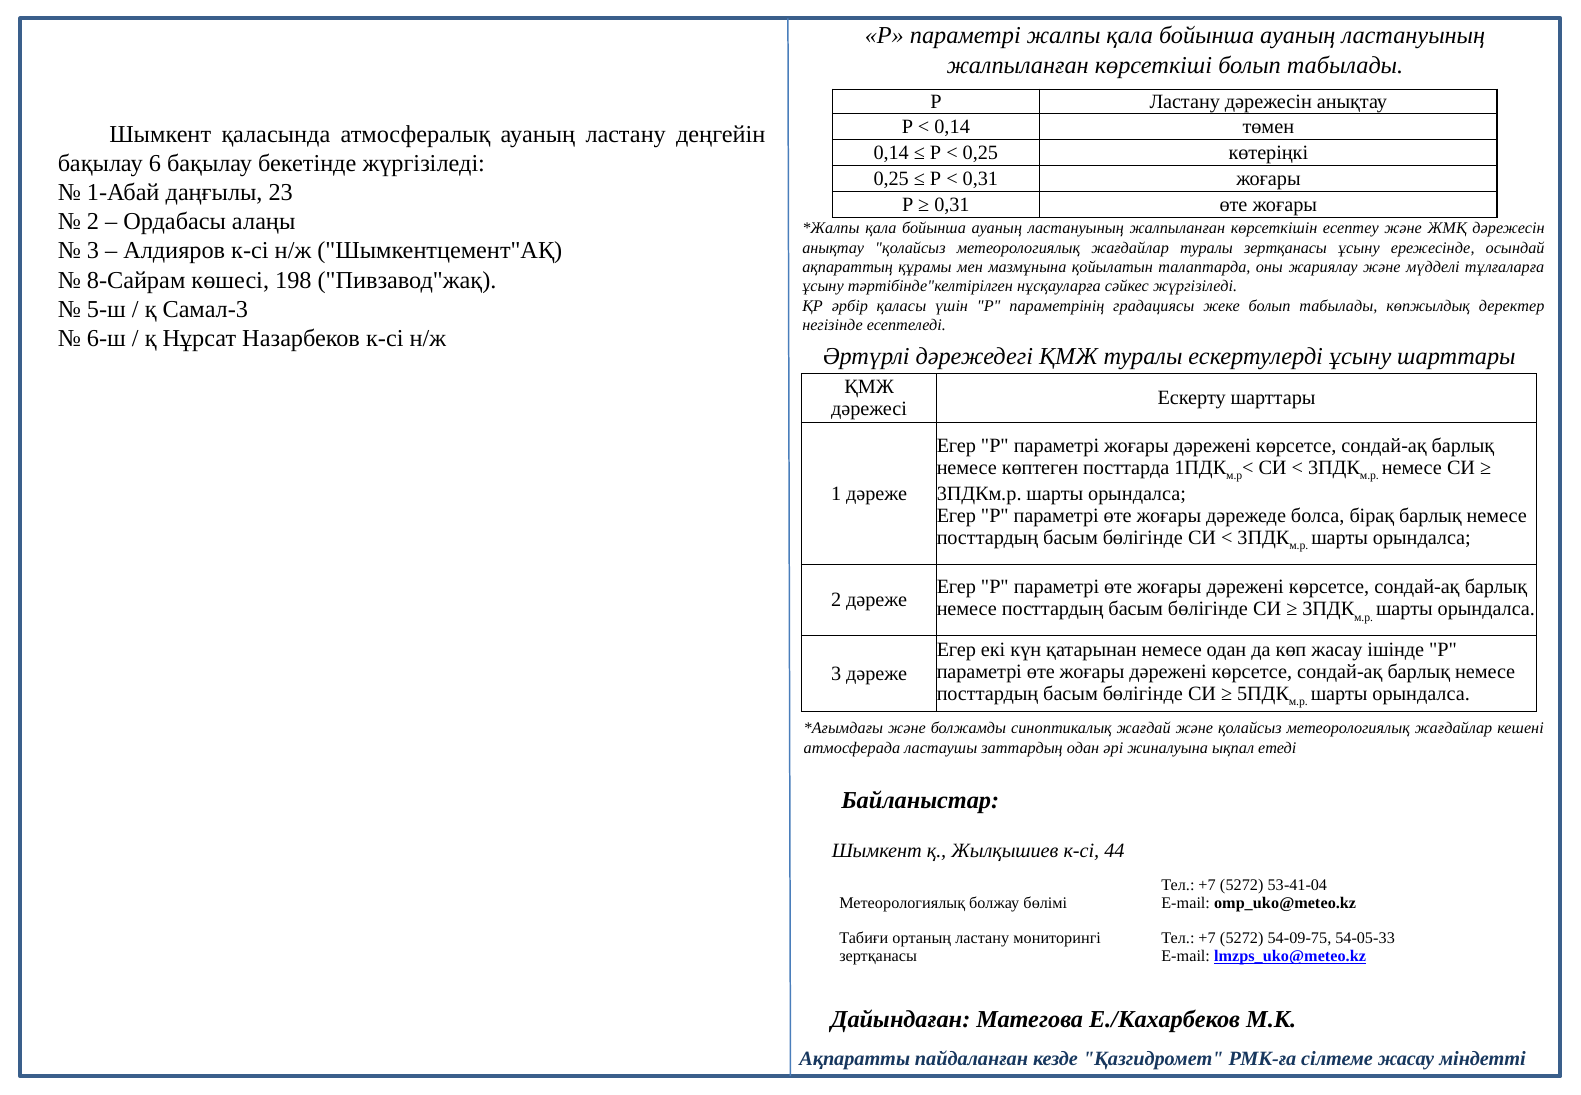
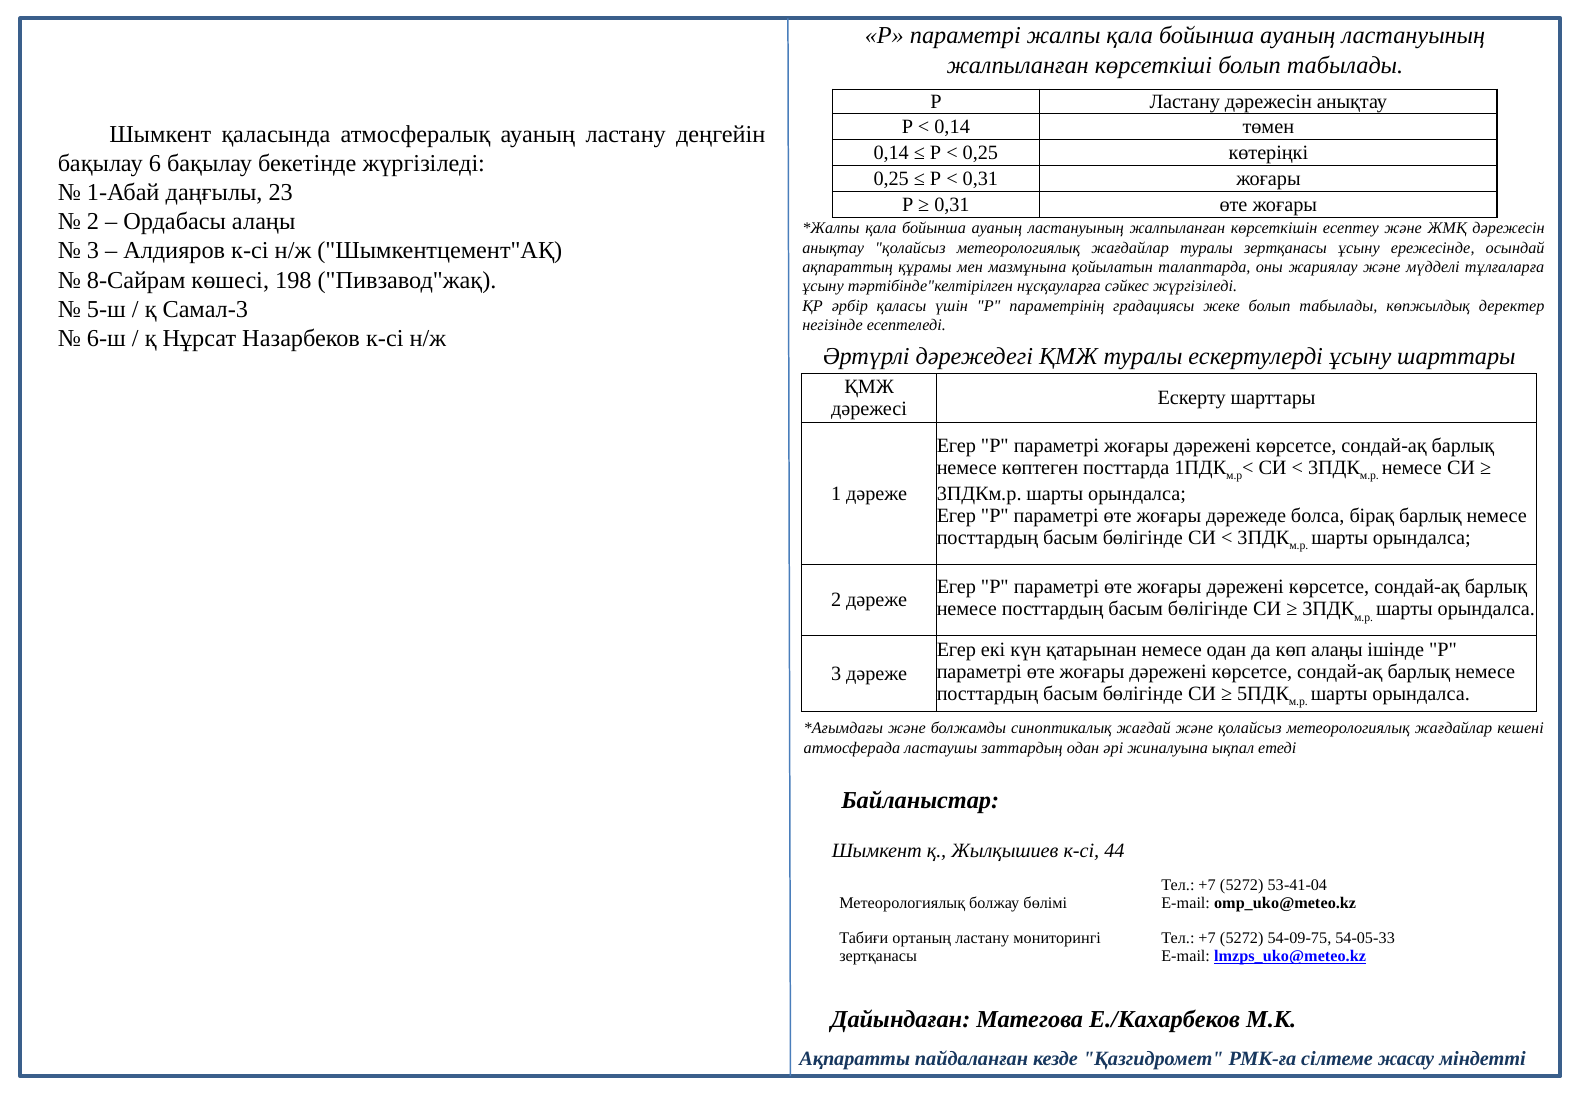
көп жасау: жасау -> алаңы
